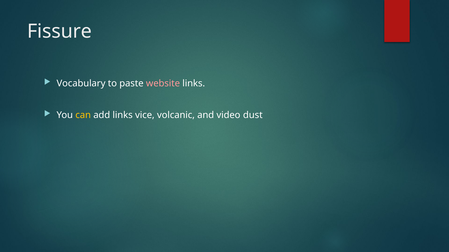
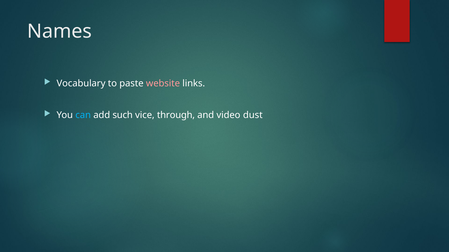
Fissure: Fissure -> Names
can colour: yellow -> light blue
add links: links -> such
volcanic: volcanic -> through
